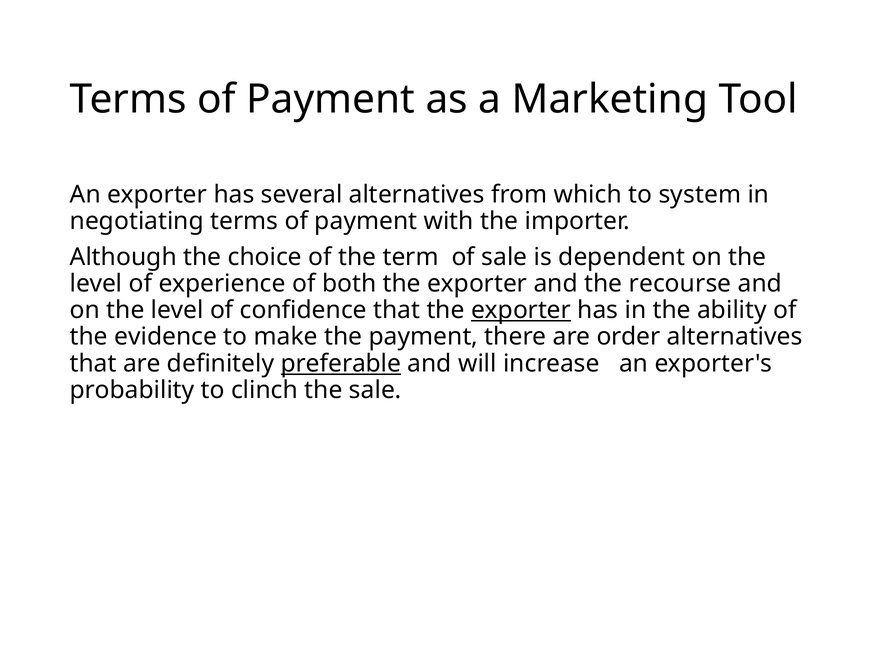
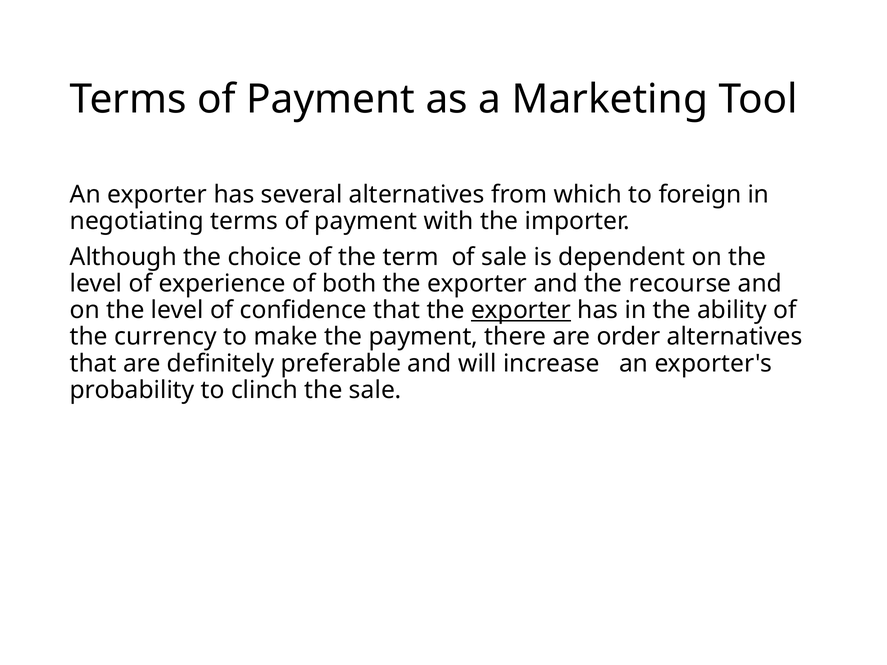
system: system -> foreign
evidence: evidence -> currency
preferable underline: present -> none
